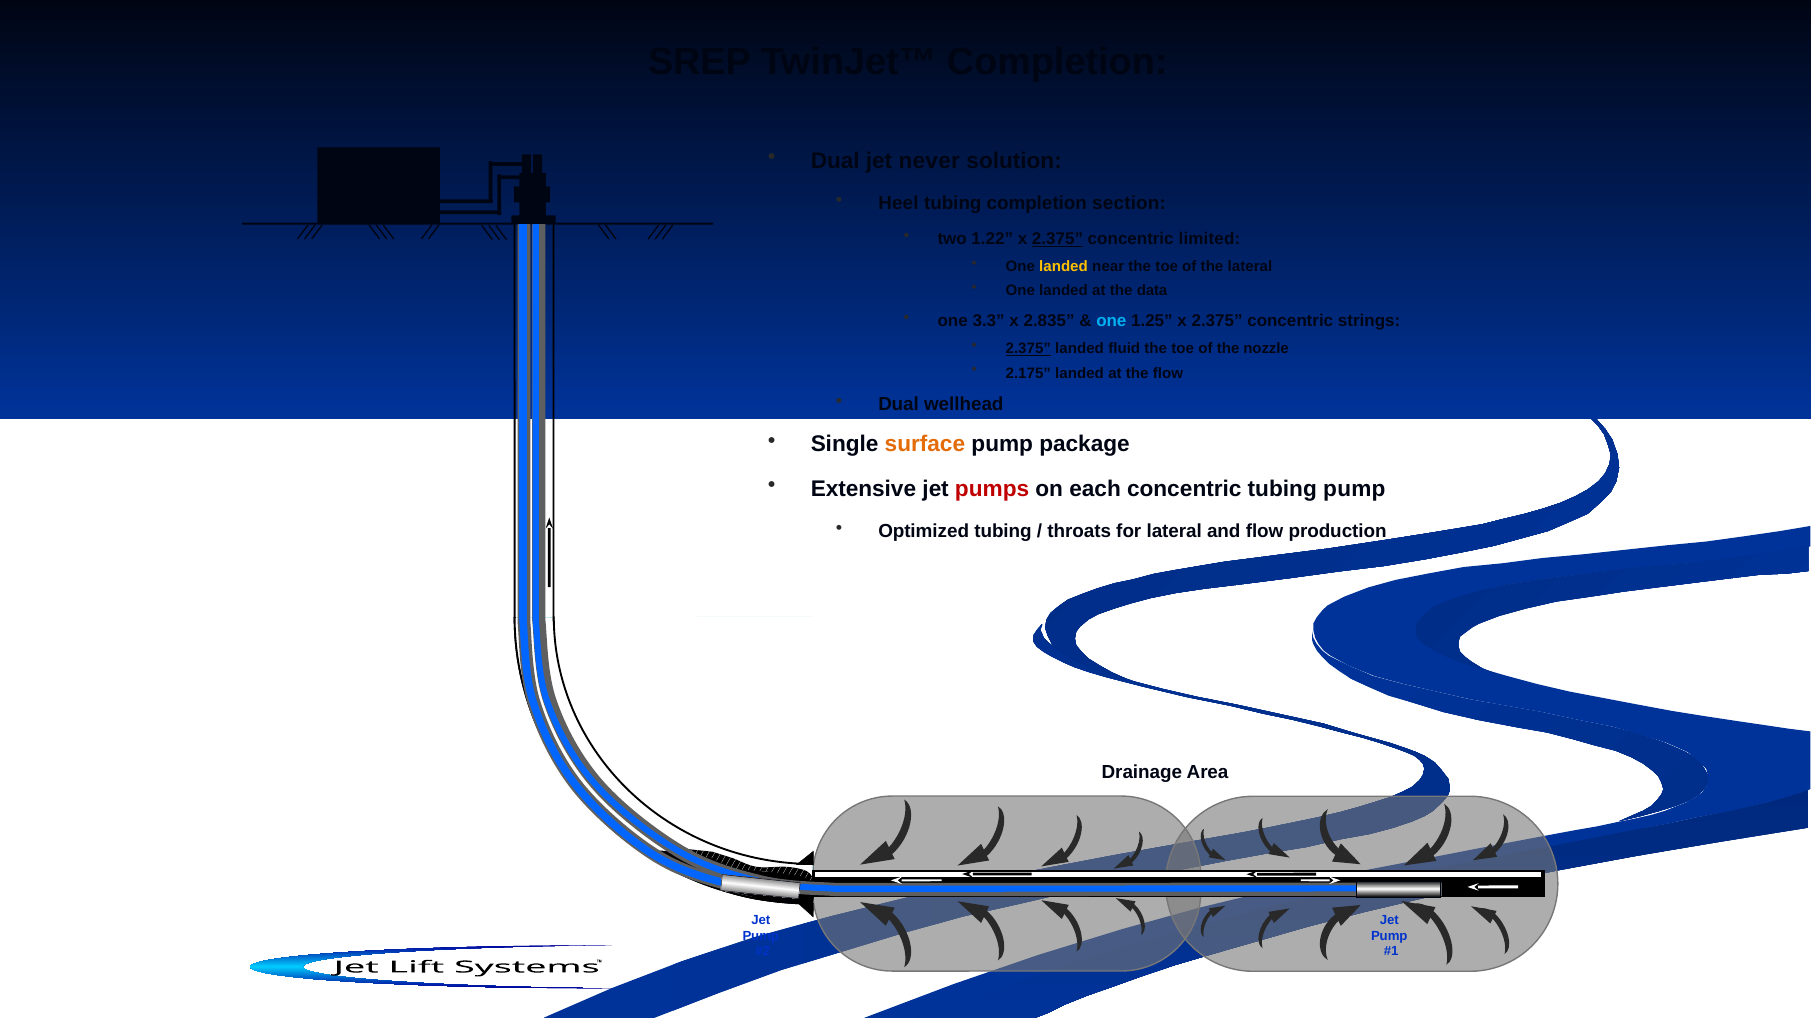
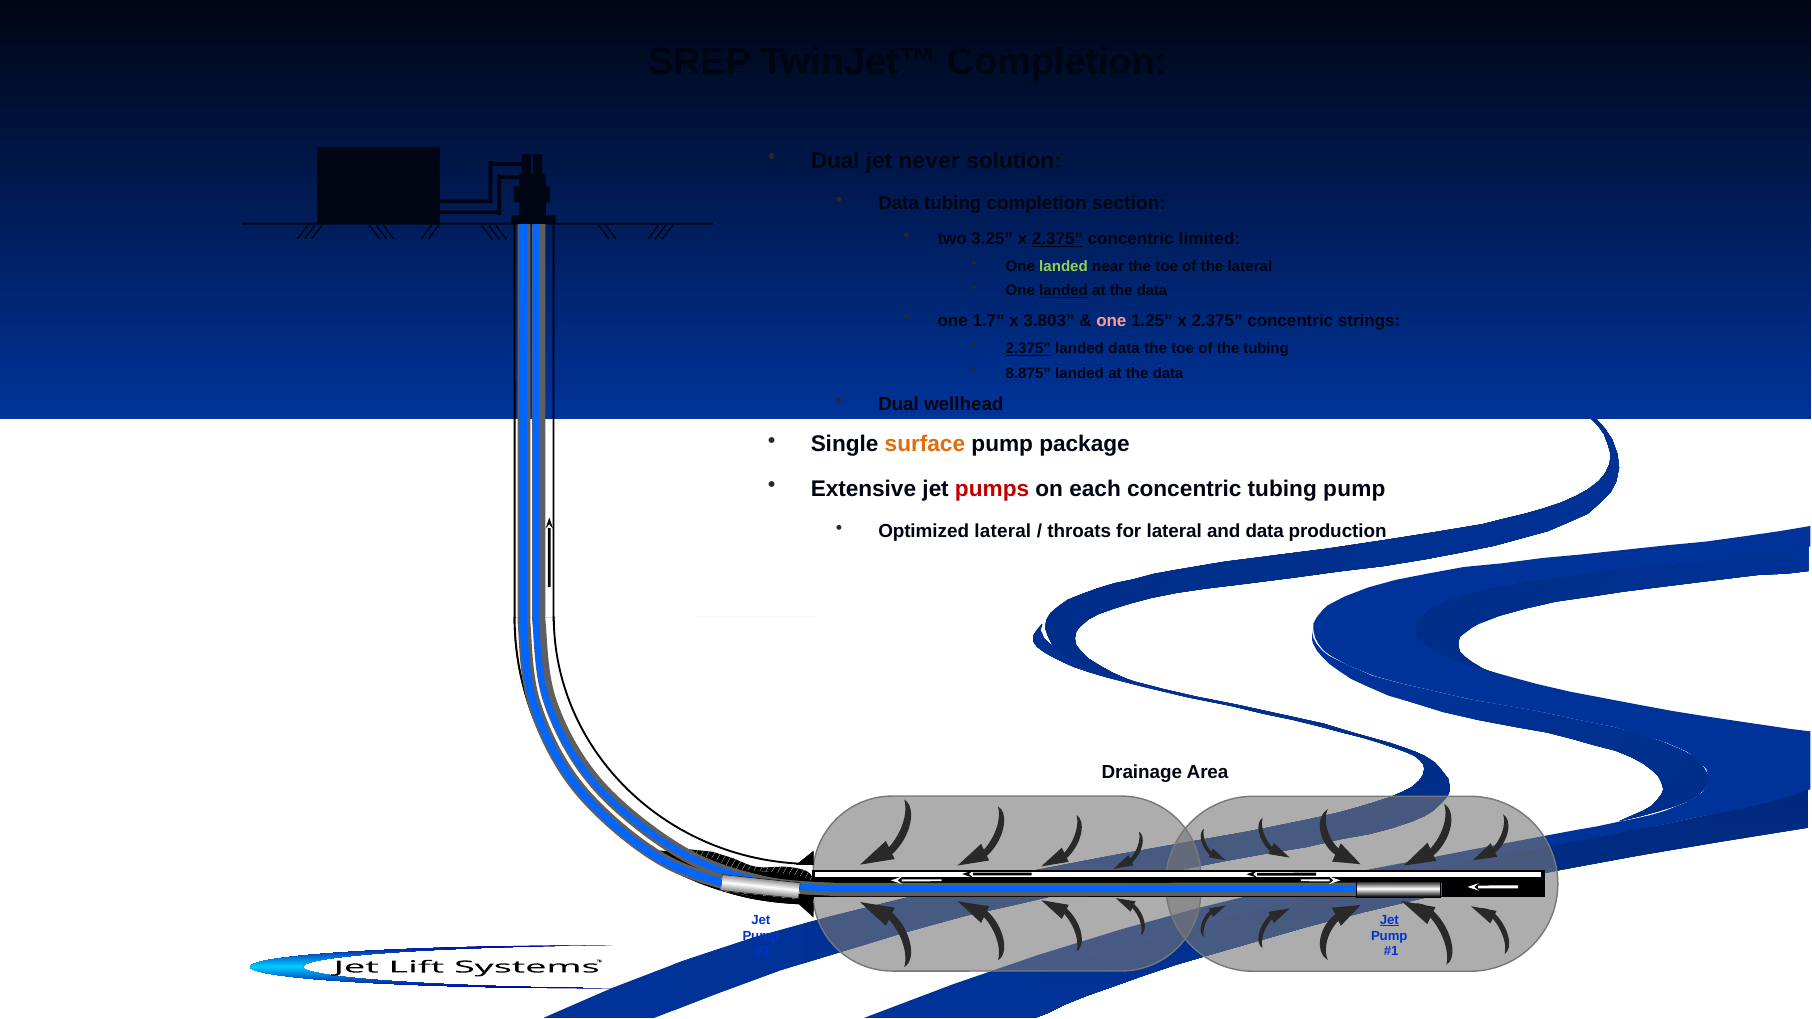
Heel at (898, 203): Heel -> Data
1.22: 1.22 -> 3.25
landed at (1064, 267) colour: yellow -> light green
landed at (1064, 291) underline: none -> present
3.3: 3.3 -> 1.7
2.835: 2.835 -> 3.803
one at (1111, 321) colour: light blue -> pink
landed fluid: fluid -> data
the nozzle: nozzle -> tubing
2.175: 2.175 -> 8.875
flow at (1168, 373): flow -> data
Optimized tubing: tubing -> lateral
and flow: flow -> data
Jet at (1389, 920) underline: none -> present
